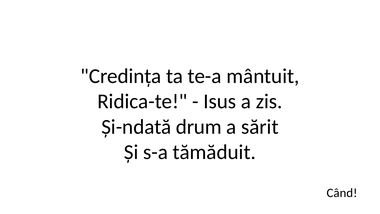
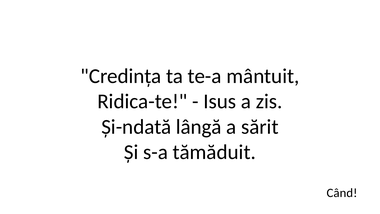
drum: drum -> lângă
